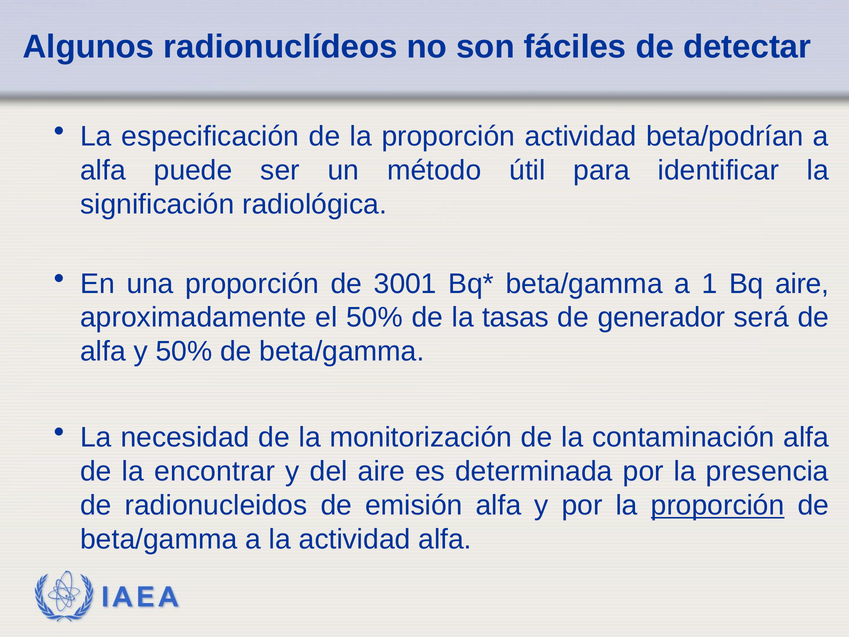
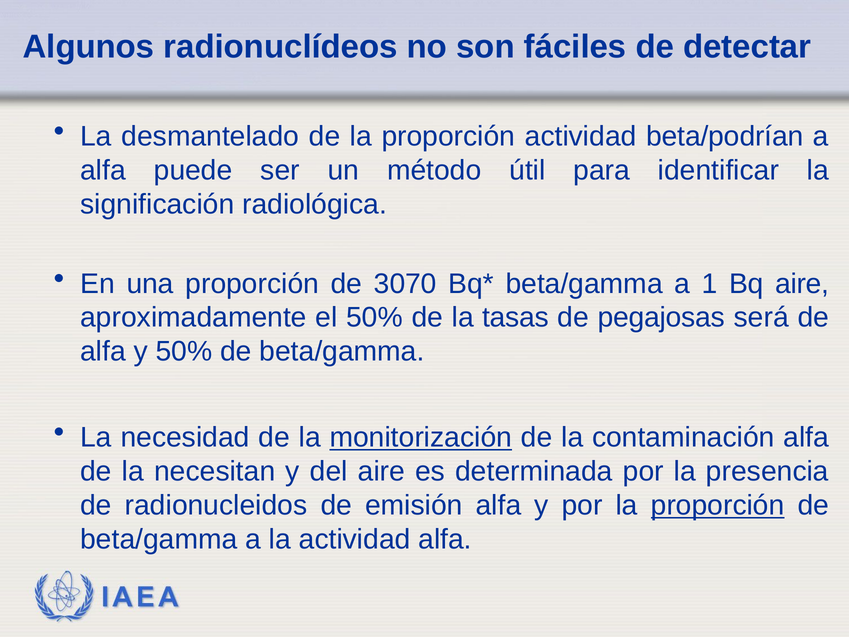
especificación: especificación -> desmantelado
3001: 3001 -> 3070
generador: generador -> pegajosas
monitorización underline: none -> present
encontrar: encontrar -> necesitan
